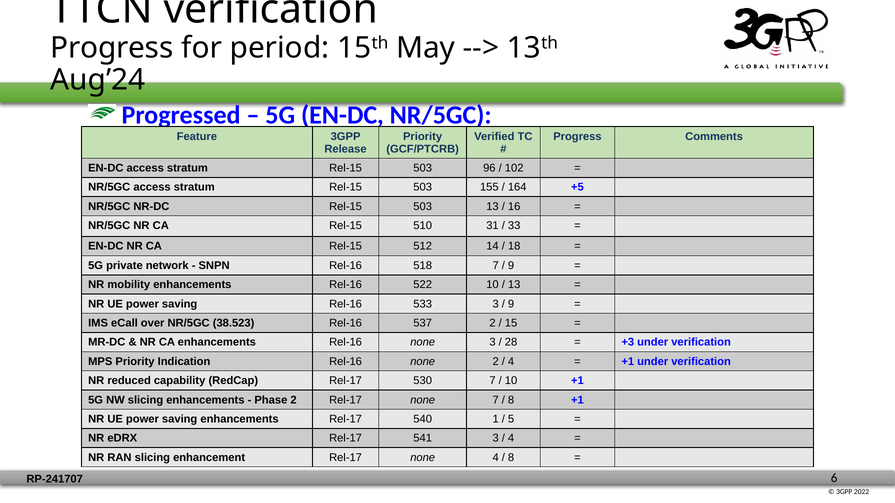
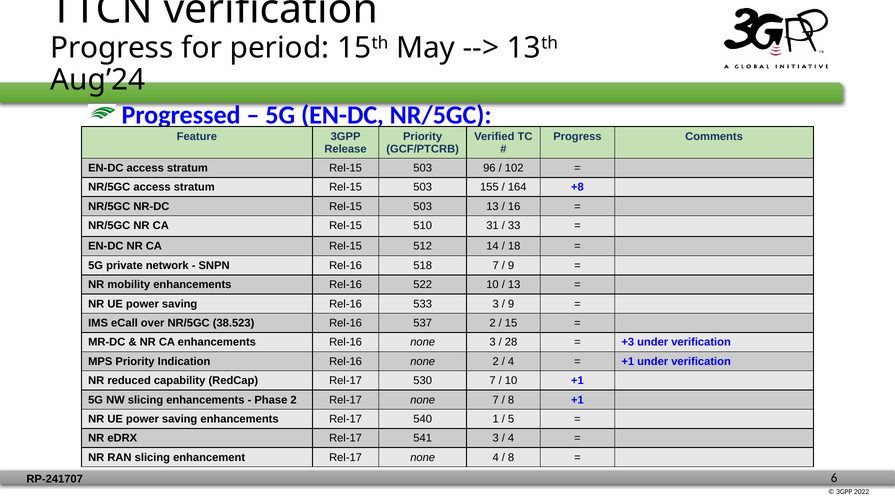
+5: +5 -> +8
